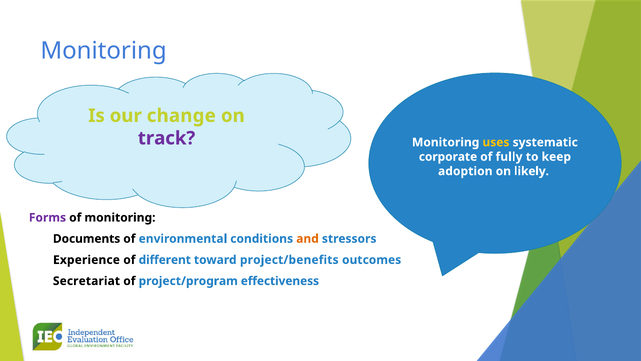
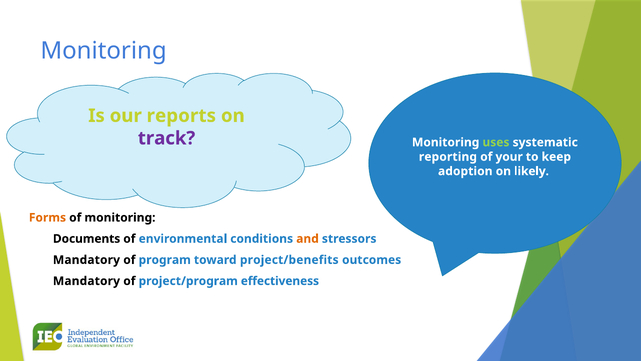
change: change -> reports
uses colour: yellow -> light green
corporate: corporate -> reporting
fully: fully -> your
Forms colour: purple -> orange
Experience at (86, 260): Experience -> Mandatory
different: different -> program
Secretariat at (86, 281): Secretariat -> Mandatory
